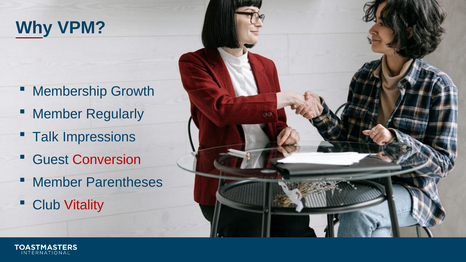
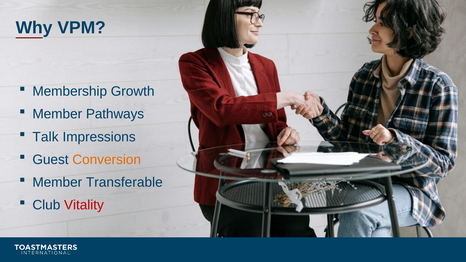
Regularly: Regularly -> Pathways
Conversion colour: red -> orange
Parentheses: Parentheses -> Transferable
